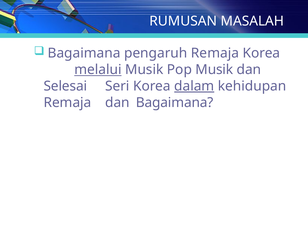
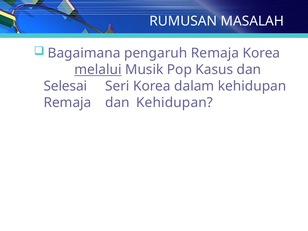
Pop Musik: Musik -> Kasus
dalam underline: present -> none
dan Bagaimana: Bagaimana -> Kehidupan
